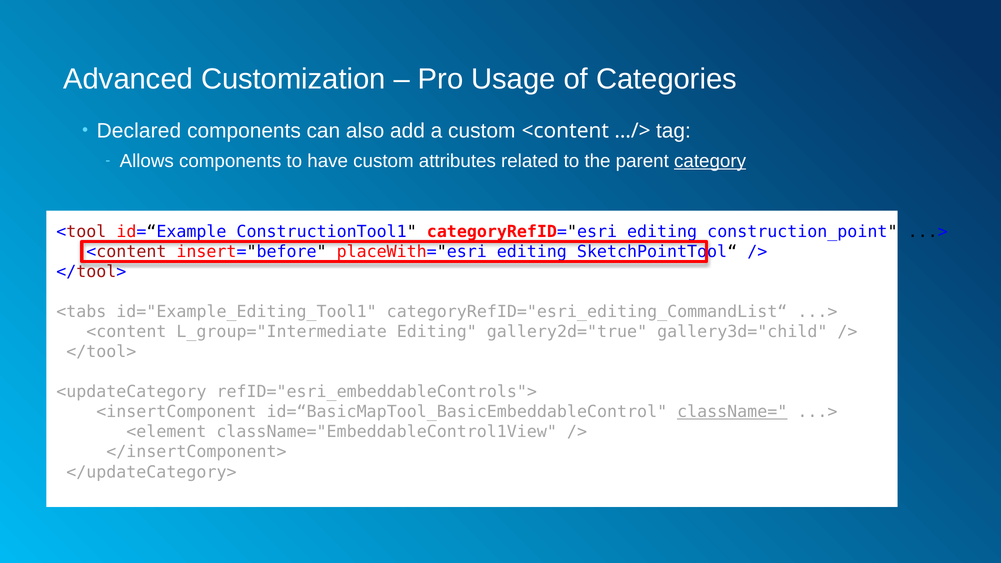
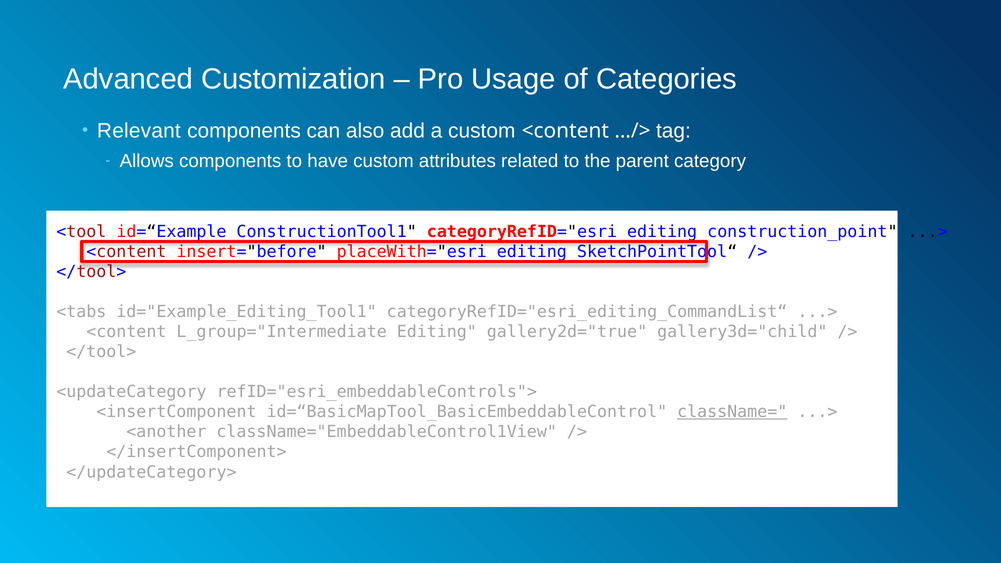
Declared: Declared -> Relevant
category underline: present -> none
<element: <element -> <another
